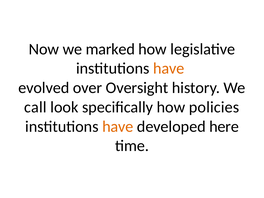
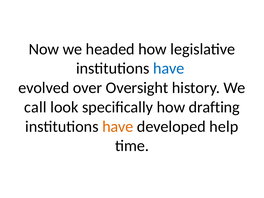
marked: marked -> headed
have at (169, 68) colour: orange -> blue
policies: policies -> drafting
here: here -> help
